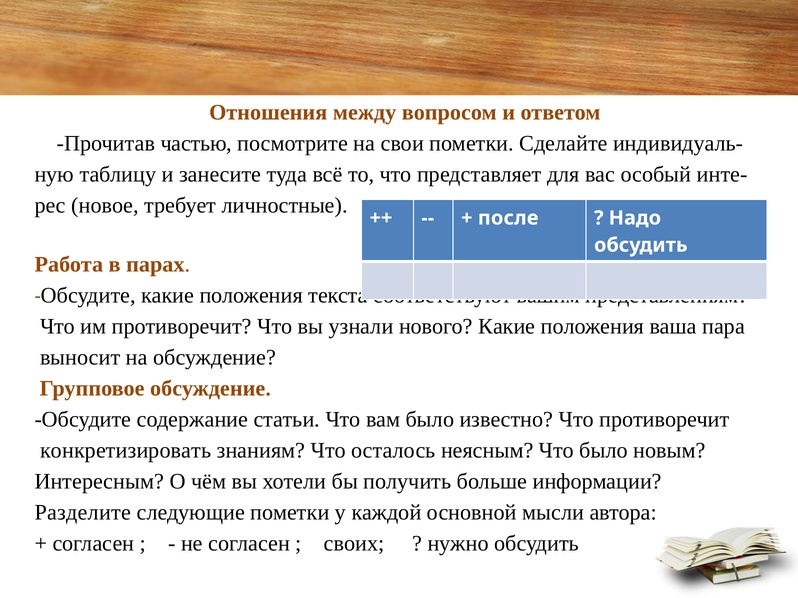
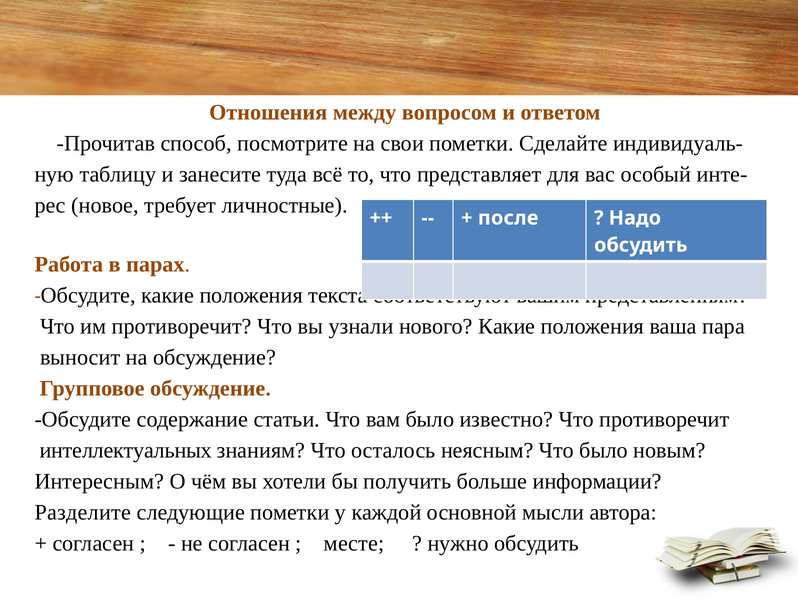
частью: частью -> способ
конкретизировать: конкретизировать -> интеллектуальных
своих: своих -> месте
